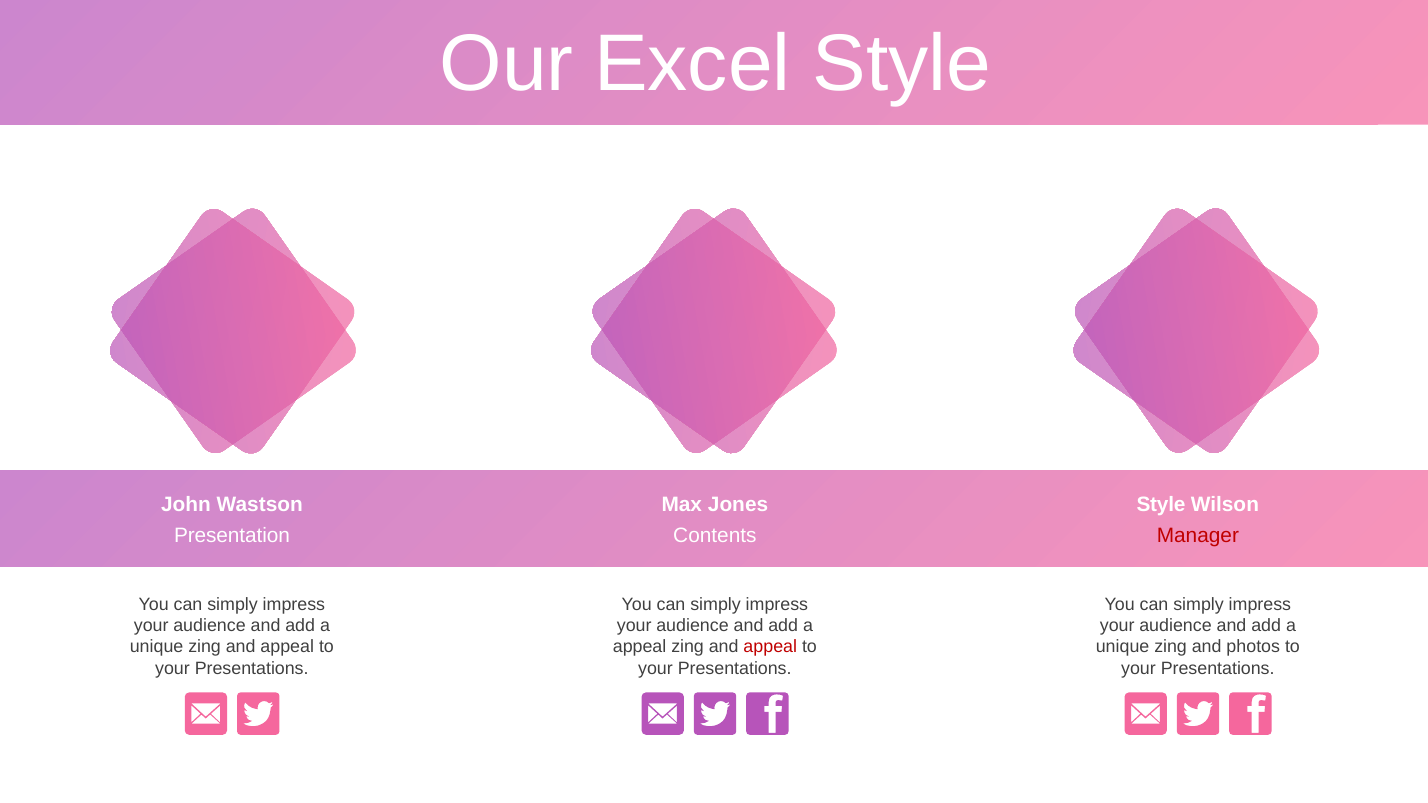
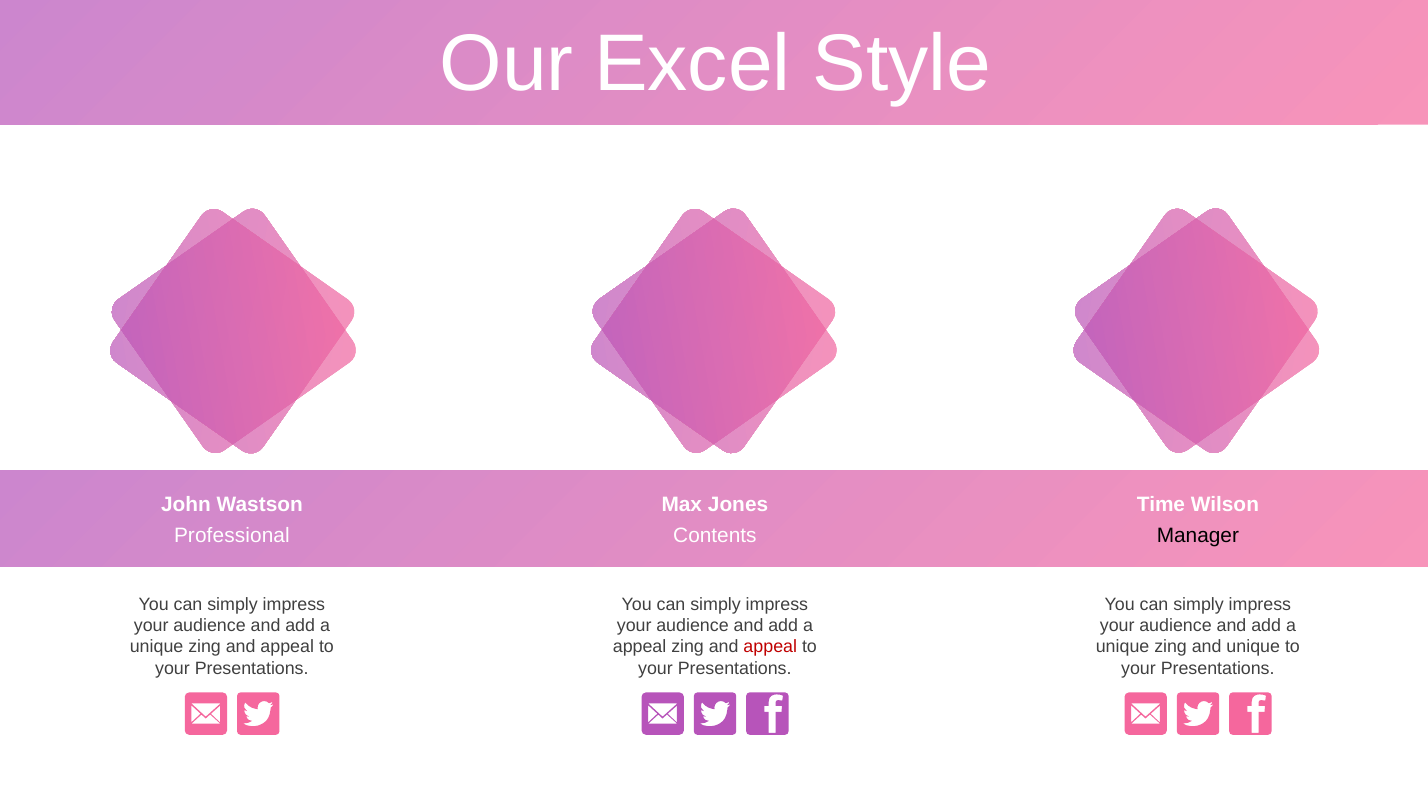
Style at (1161, 504): Style -> Time
Presentation: Presentation -> Professional
Manager colour: red -> black
and photos: photos -> unique
